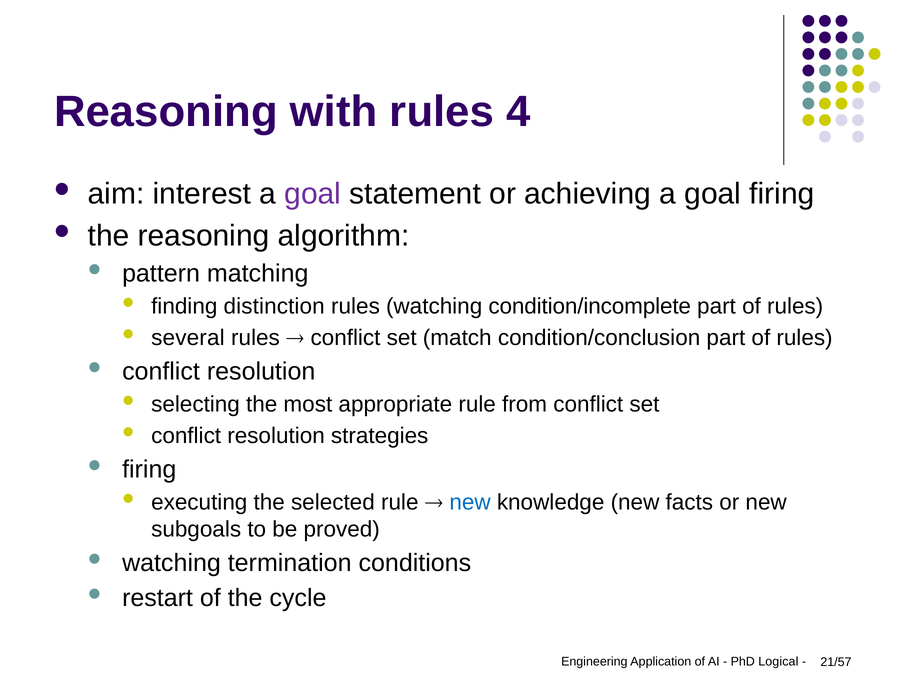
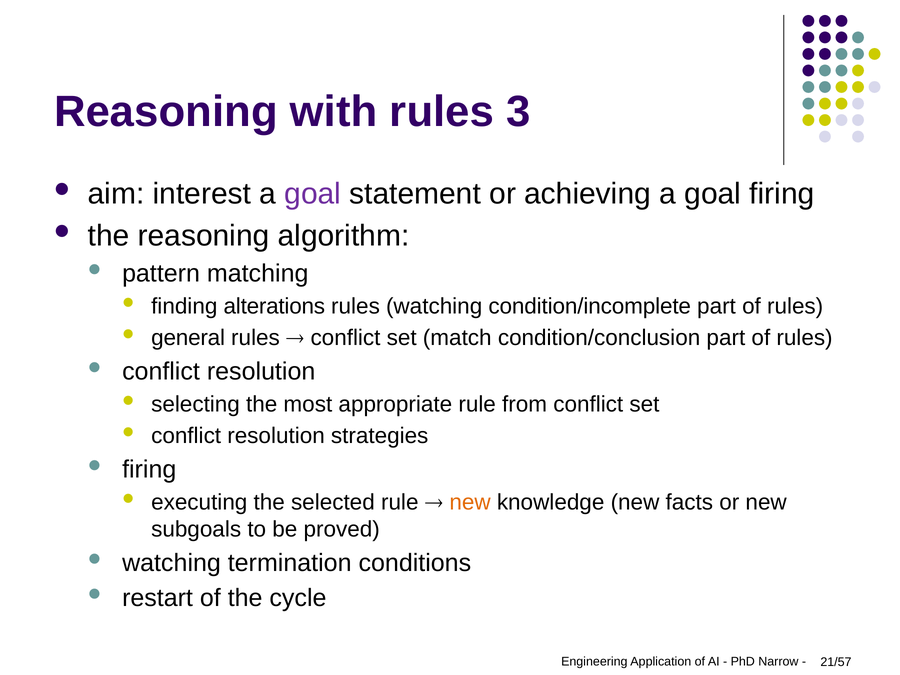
4: 4 -> 3
distinction: distinction -> alterations
several: several -> general
new at (470, 502) colour: blue -> orange
Logical: Logical -> Narrow
